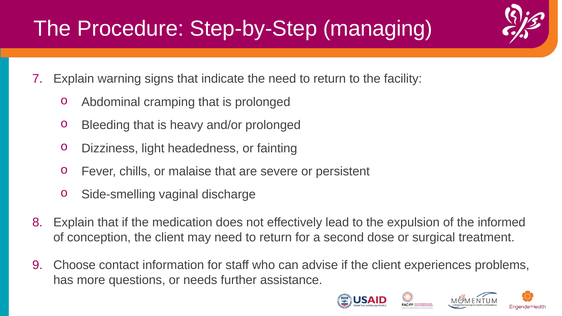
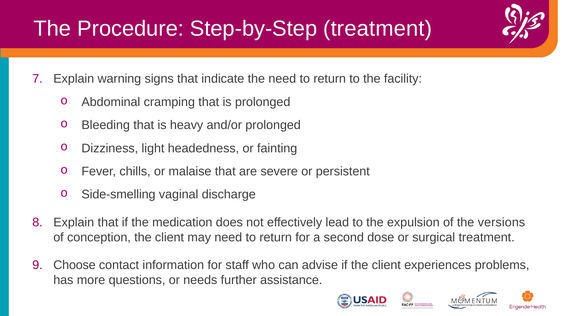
Step-by-Step managing: managing -> treatment
informed: informed -> versions
